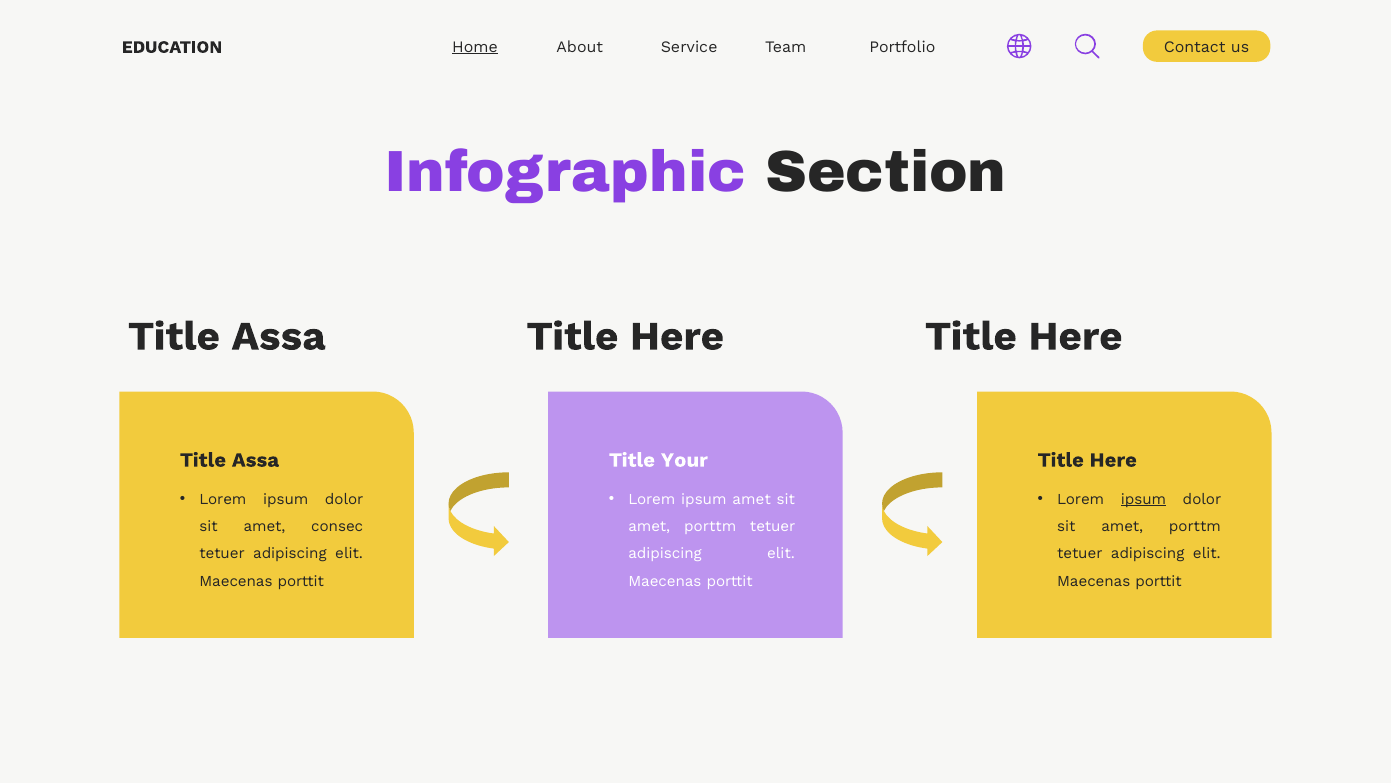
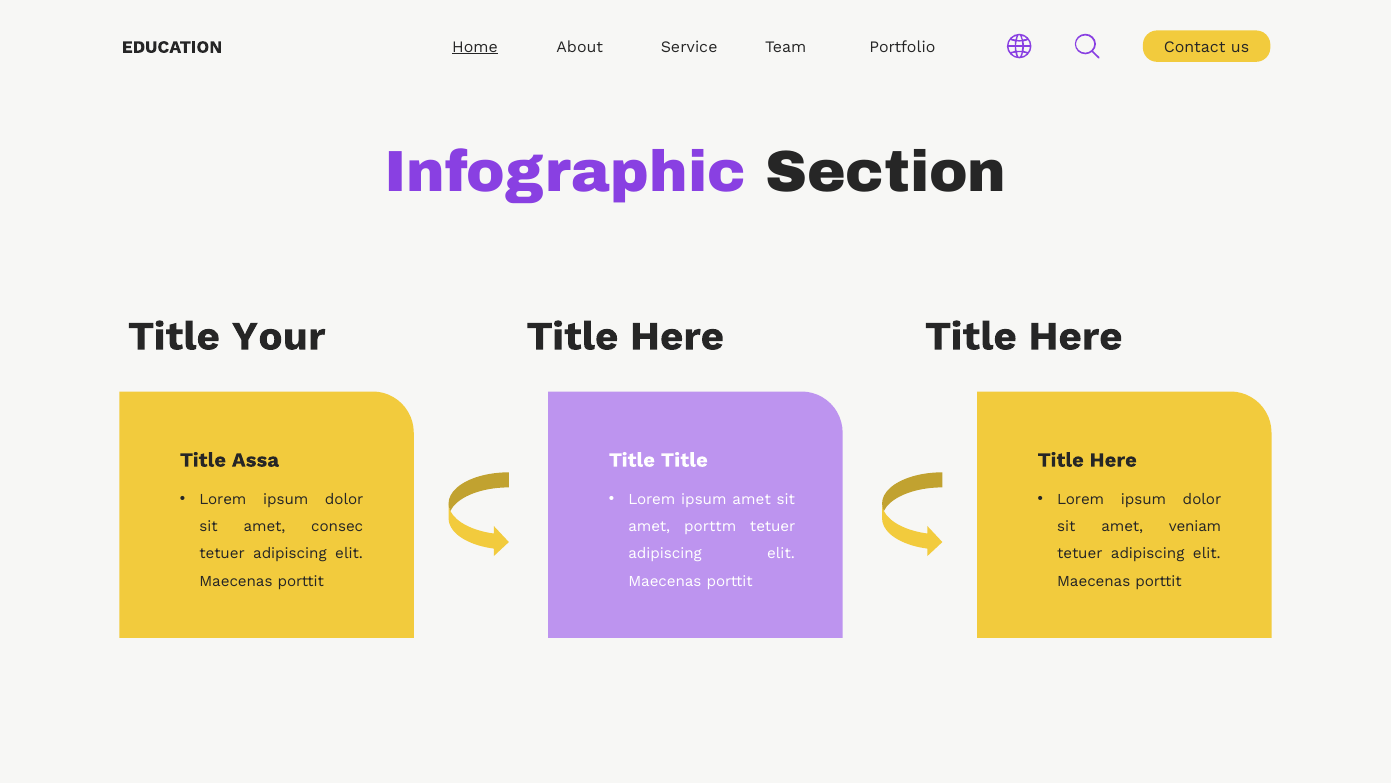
Assa at (279, 336): Assa -> Your
Title Your: Your -> Title
ipsum at (1143, 499) underline: present -> none
porttm at (1195, 526): porttm -> veniam
